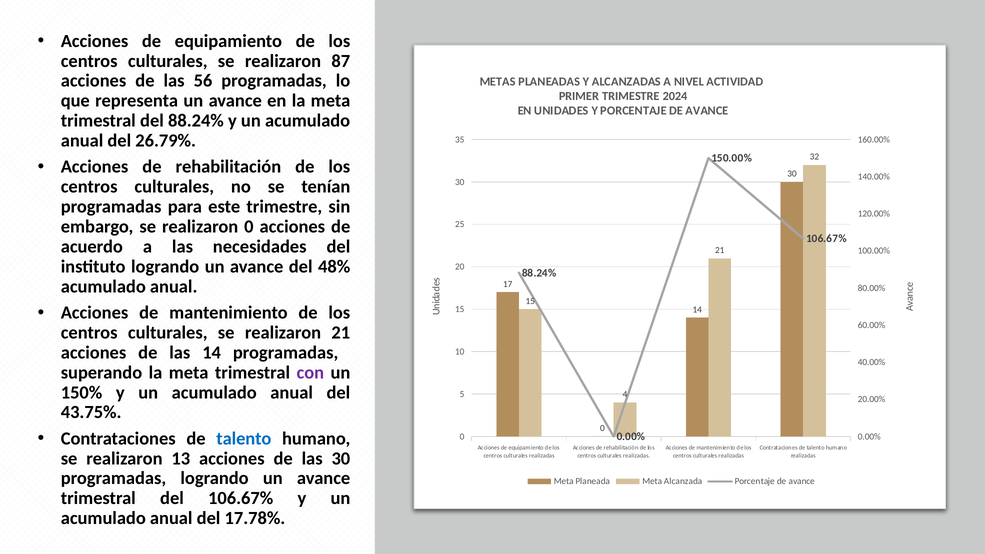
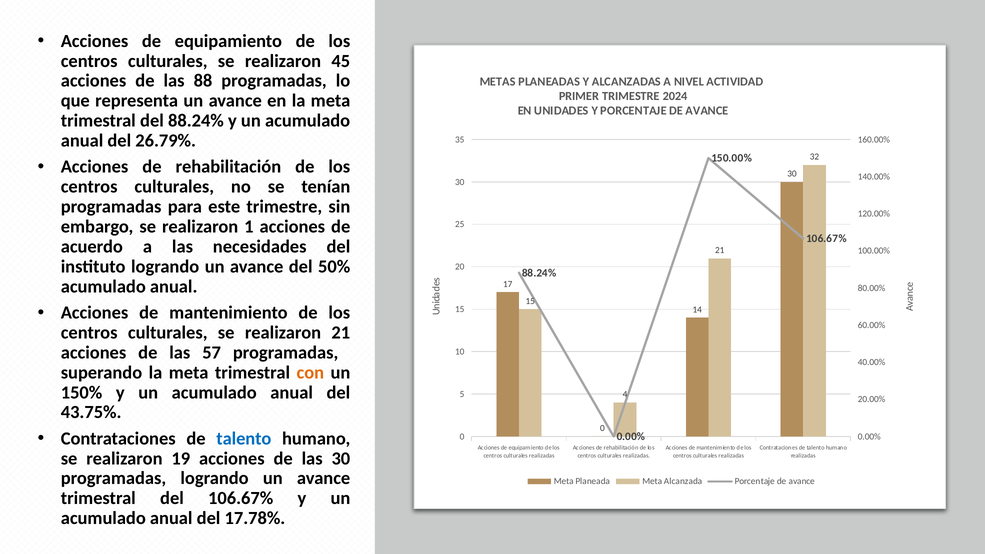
87: 87 -> 45
56: 56 -> 88
realizaron 0: 0 -> 1
48%: 48% -> 50%
las 14: 14 -> 57
con colour: purple -> orange
13: 13 -> 19
